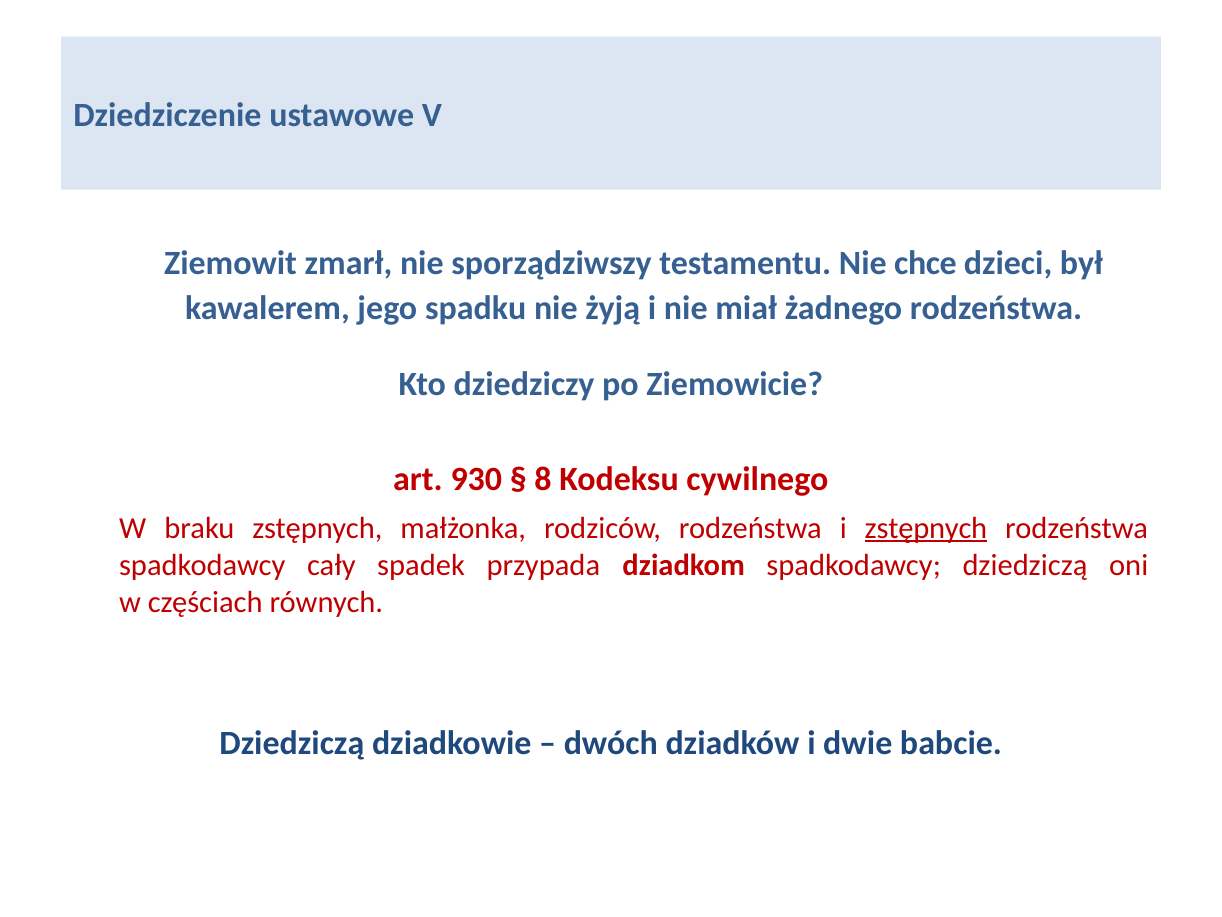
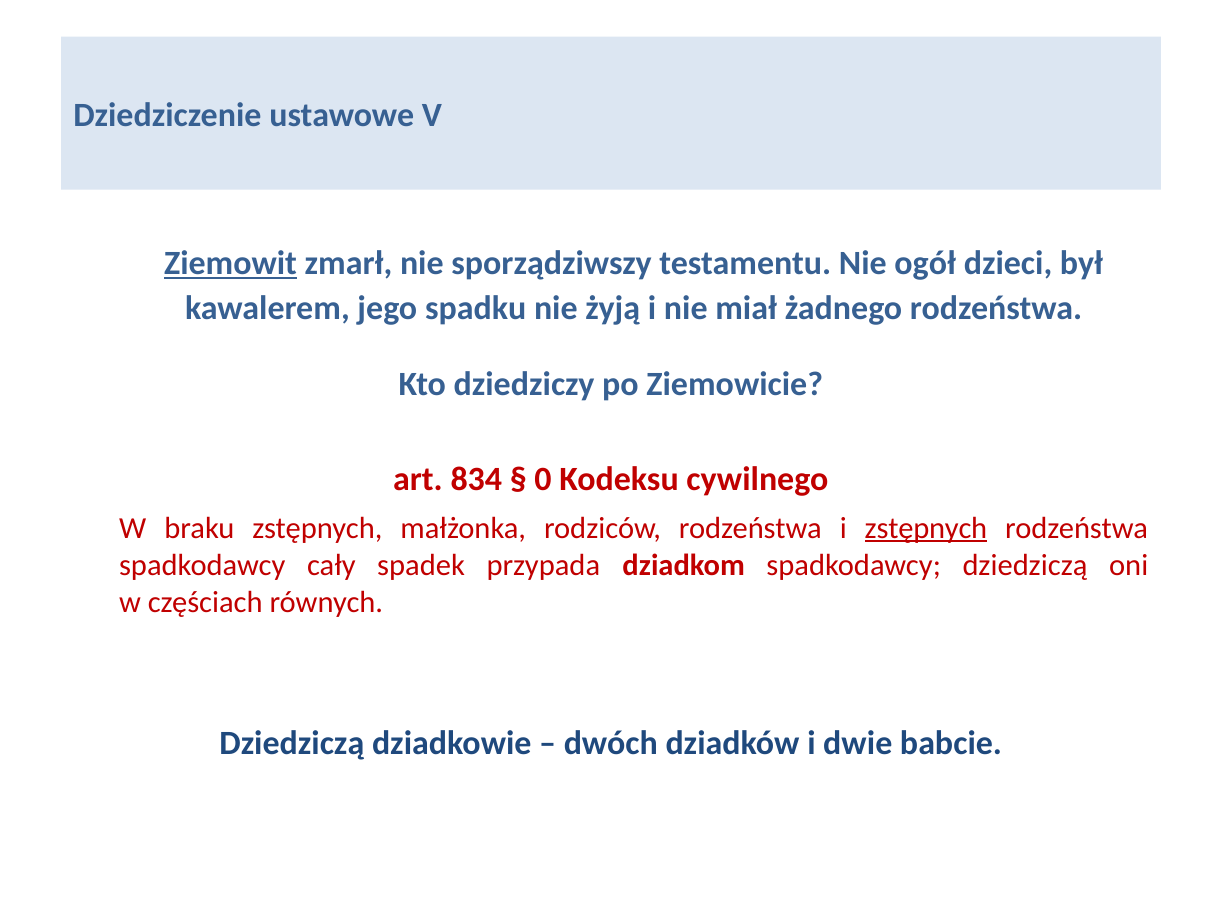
Ziemowit underline: none -> present
chce: chce -> ogół
930: 930 -> 834
8: 8 -> 0
